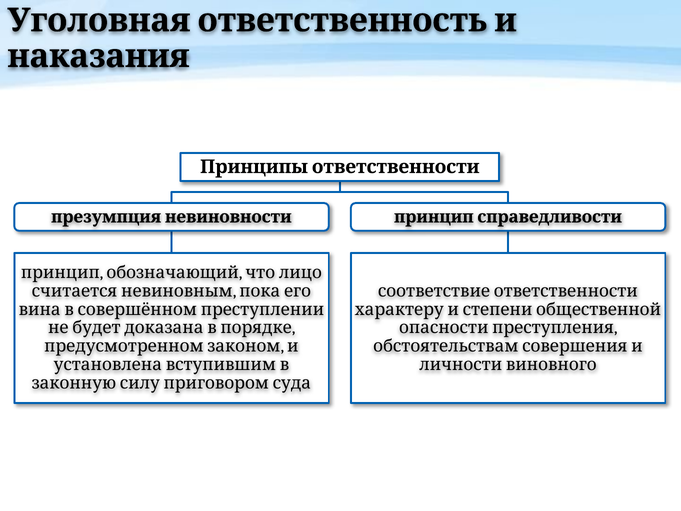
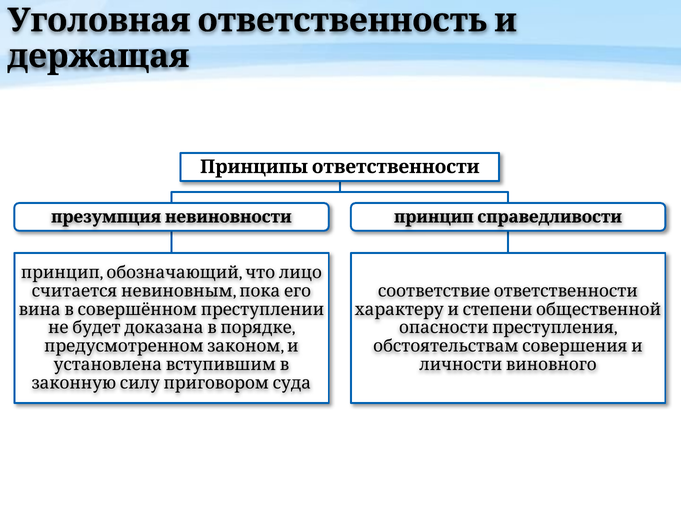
наказания: наказания -> держащая
